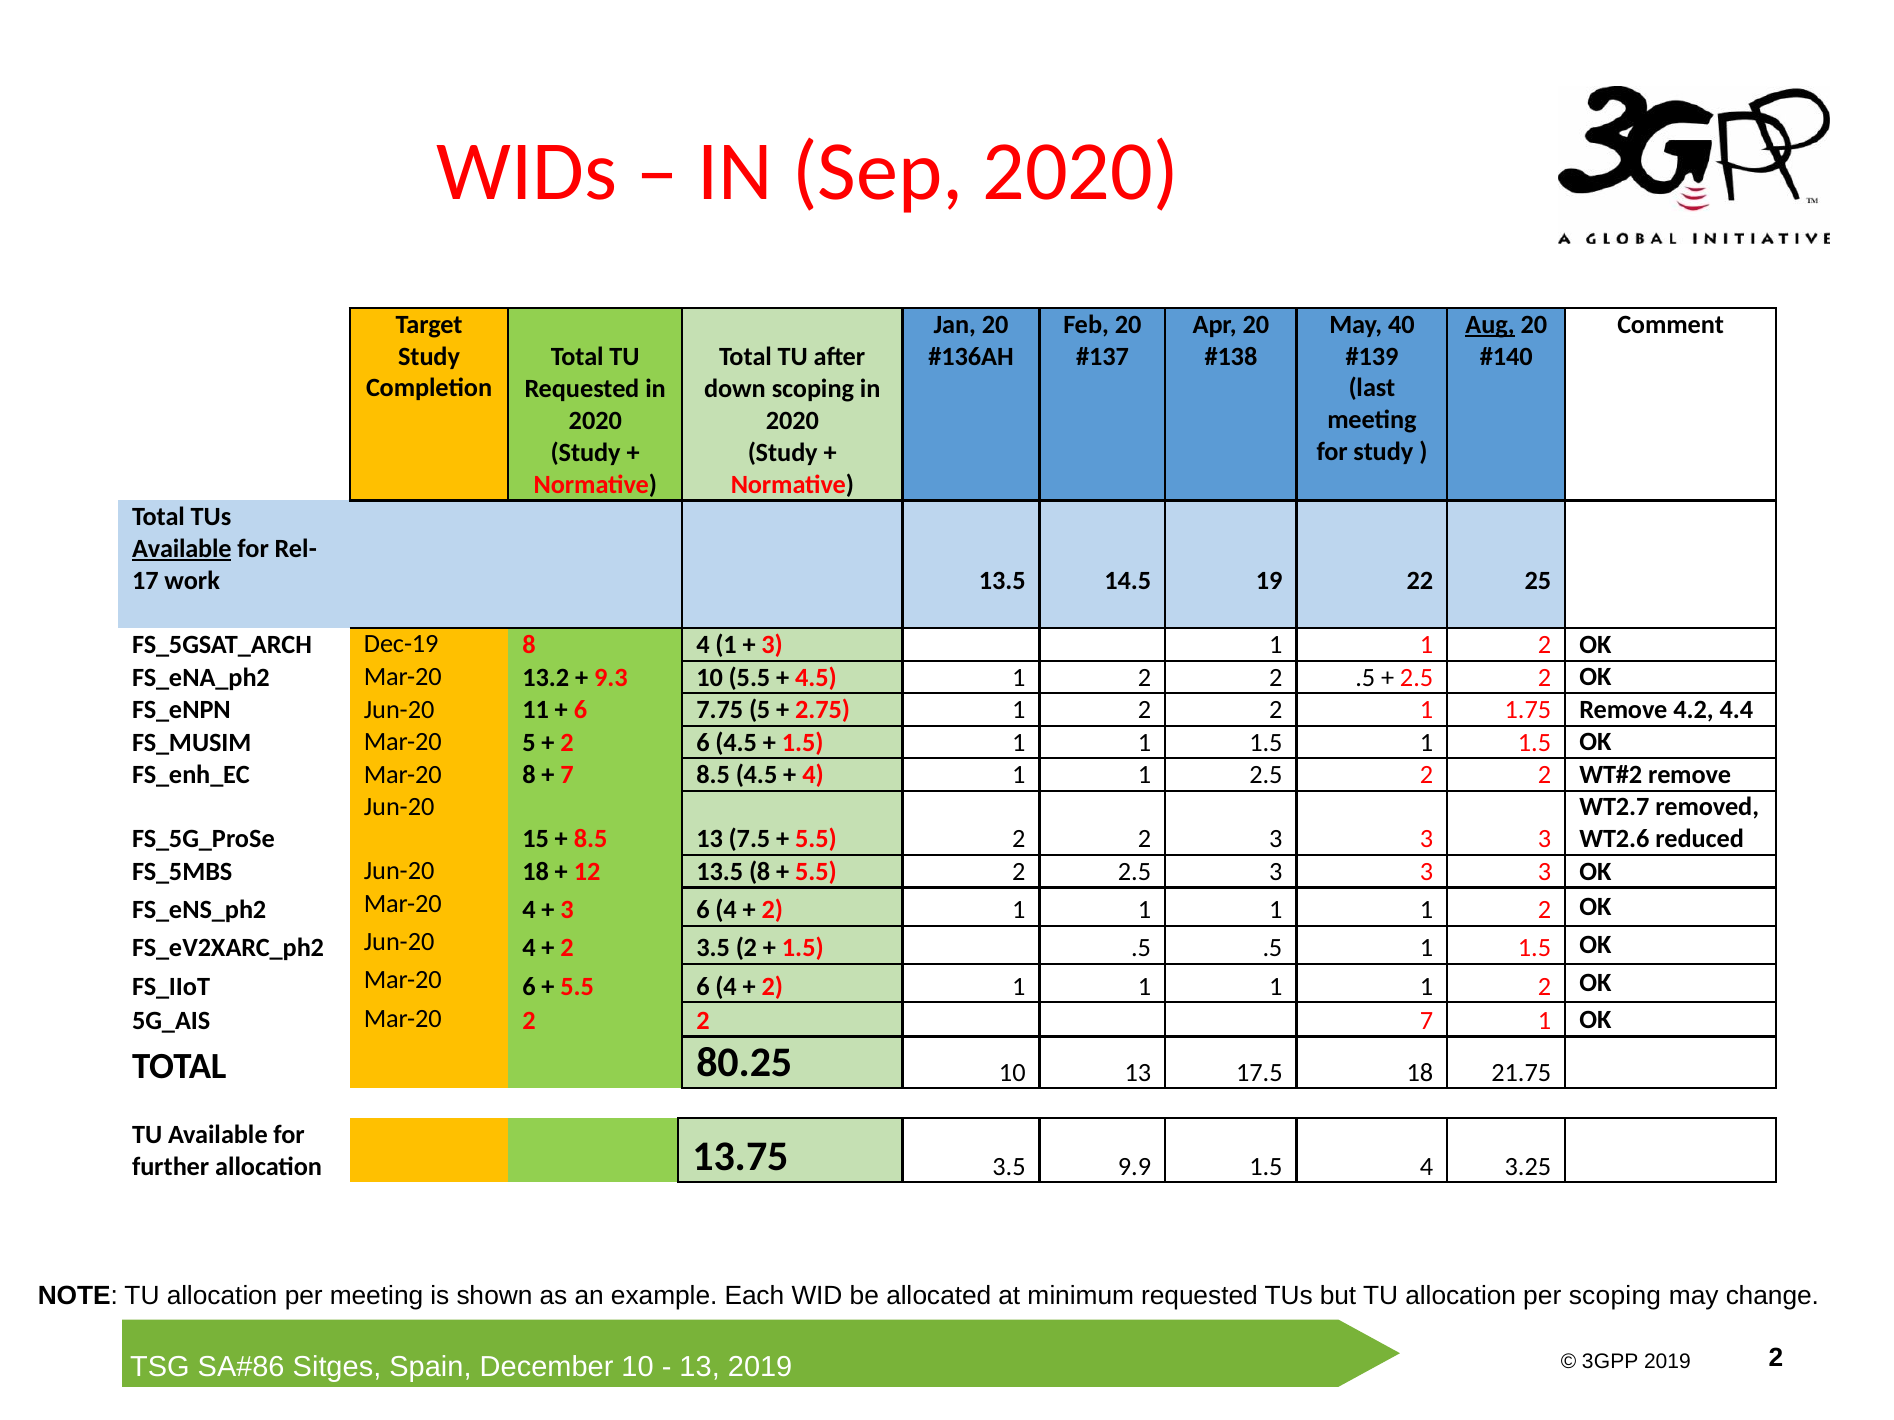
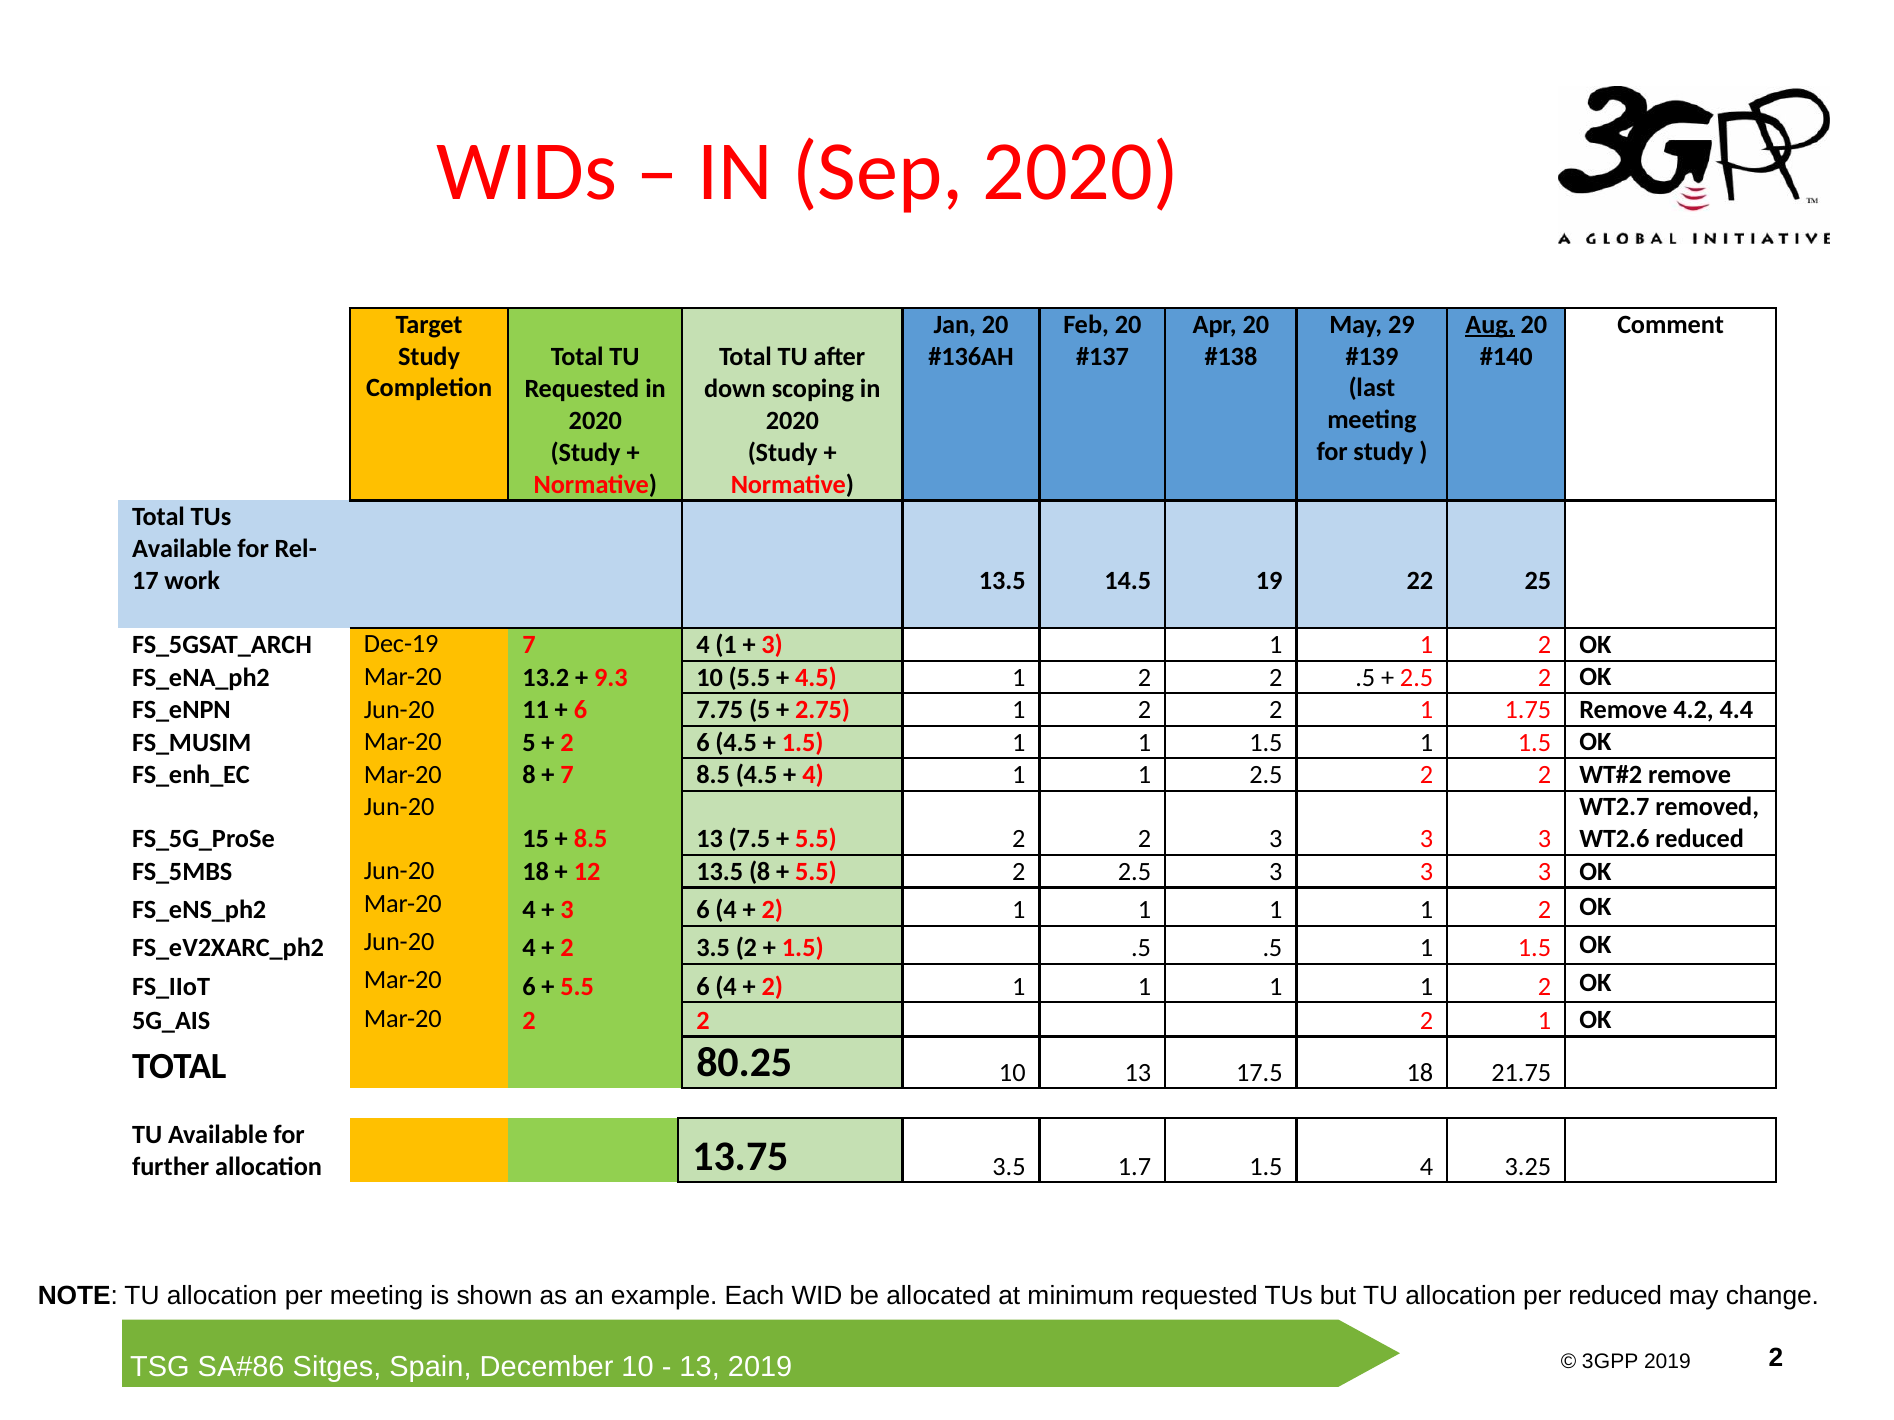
40: 40 -> 29
Available at (182, 549) underline: present -> none
Dec-19 8: 8 -> 7
2 2 7: 7 -> 2
9.9: 9.9 -> 1.7
per scoping: scoping -> reduced
